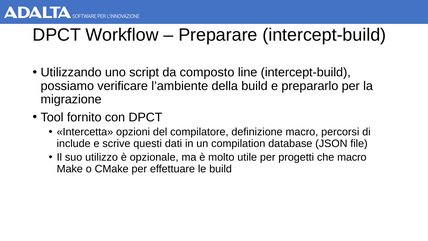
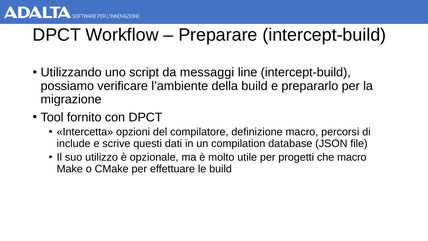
composto: composto -> messaggi
